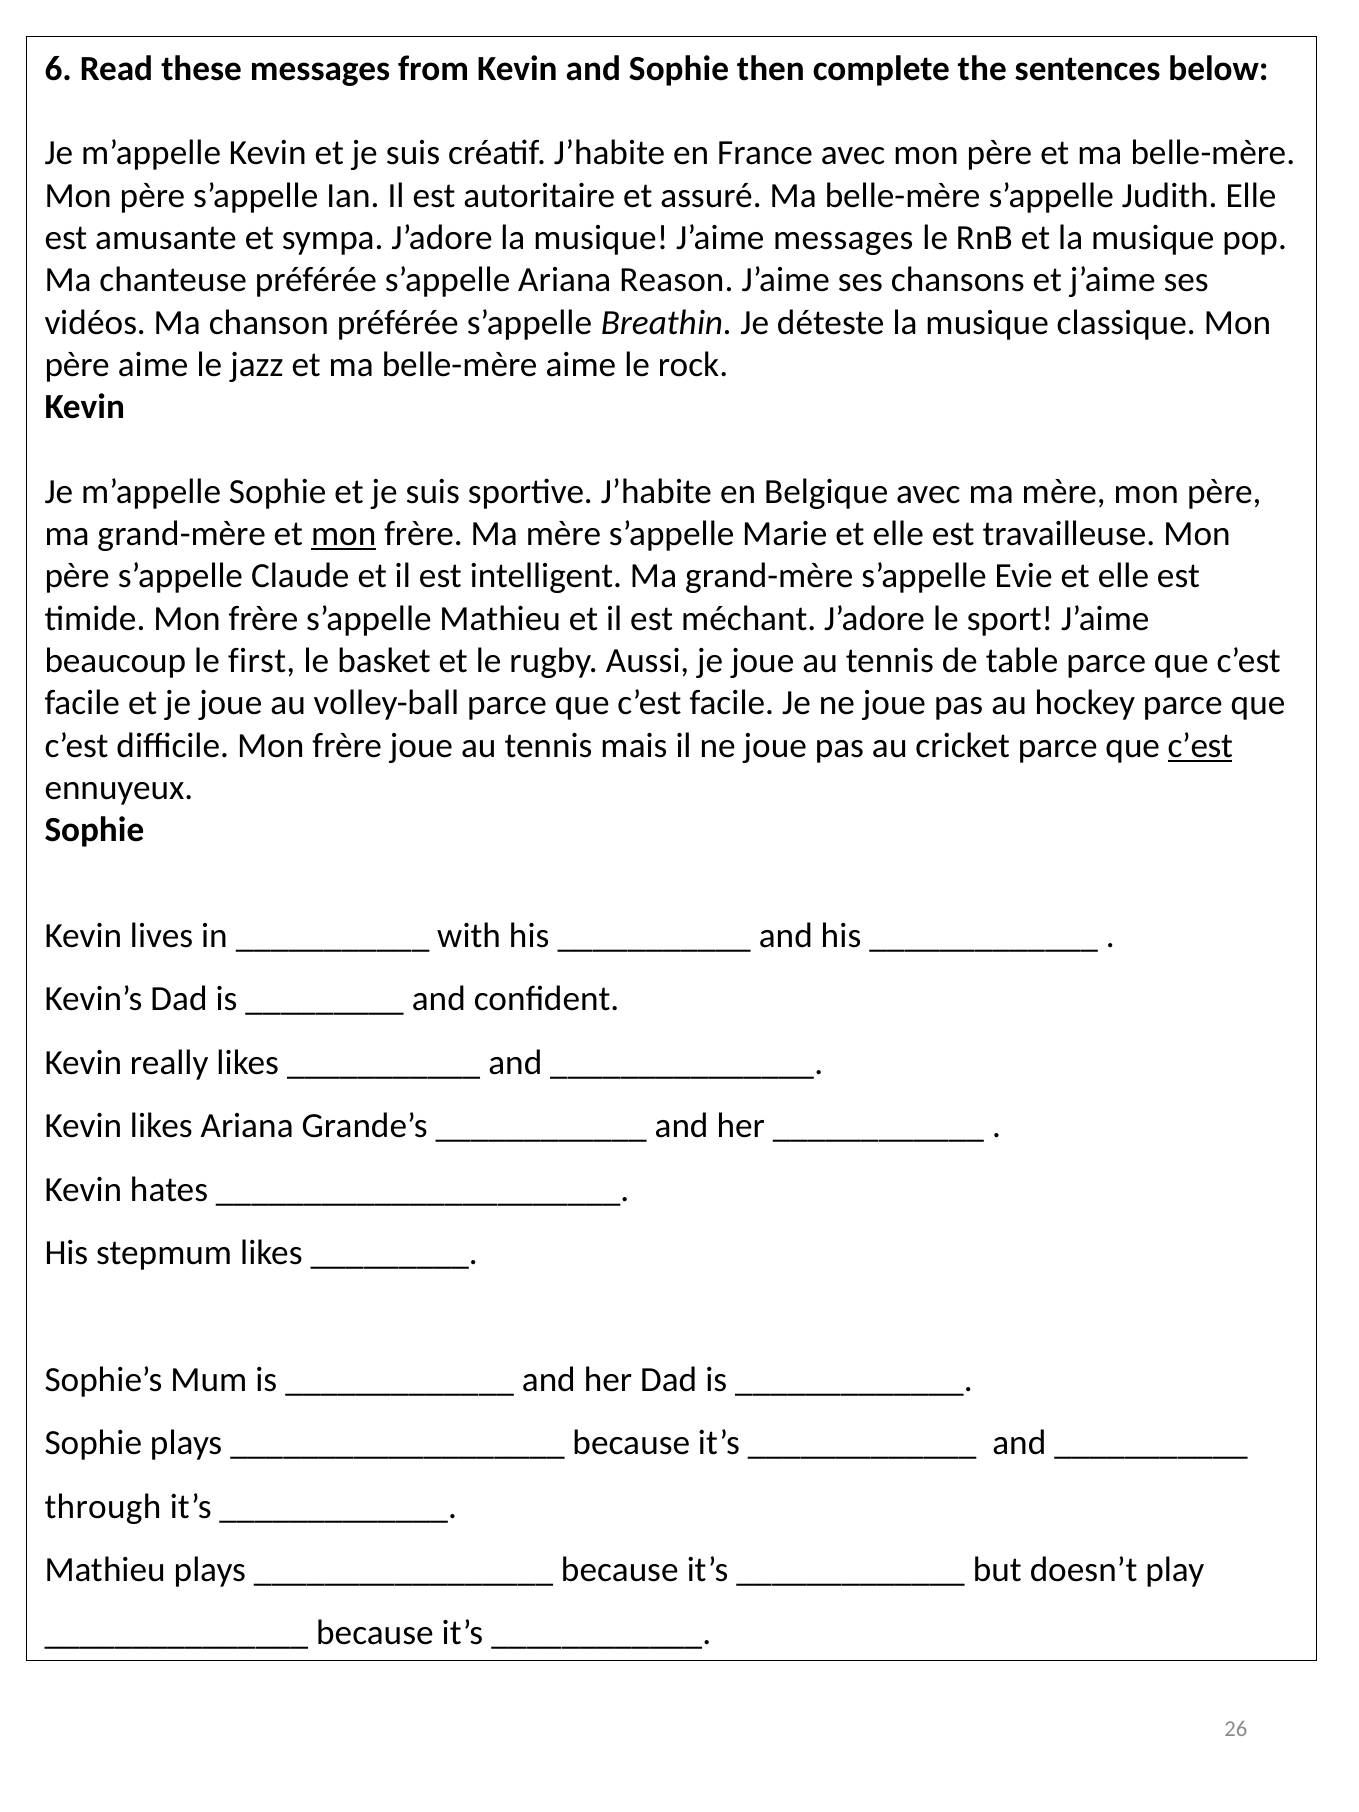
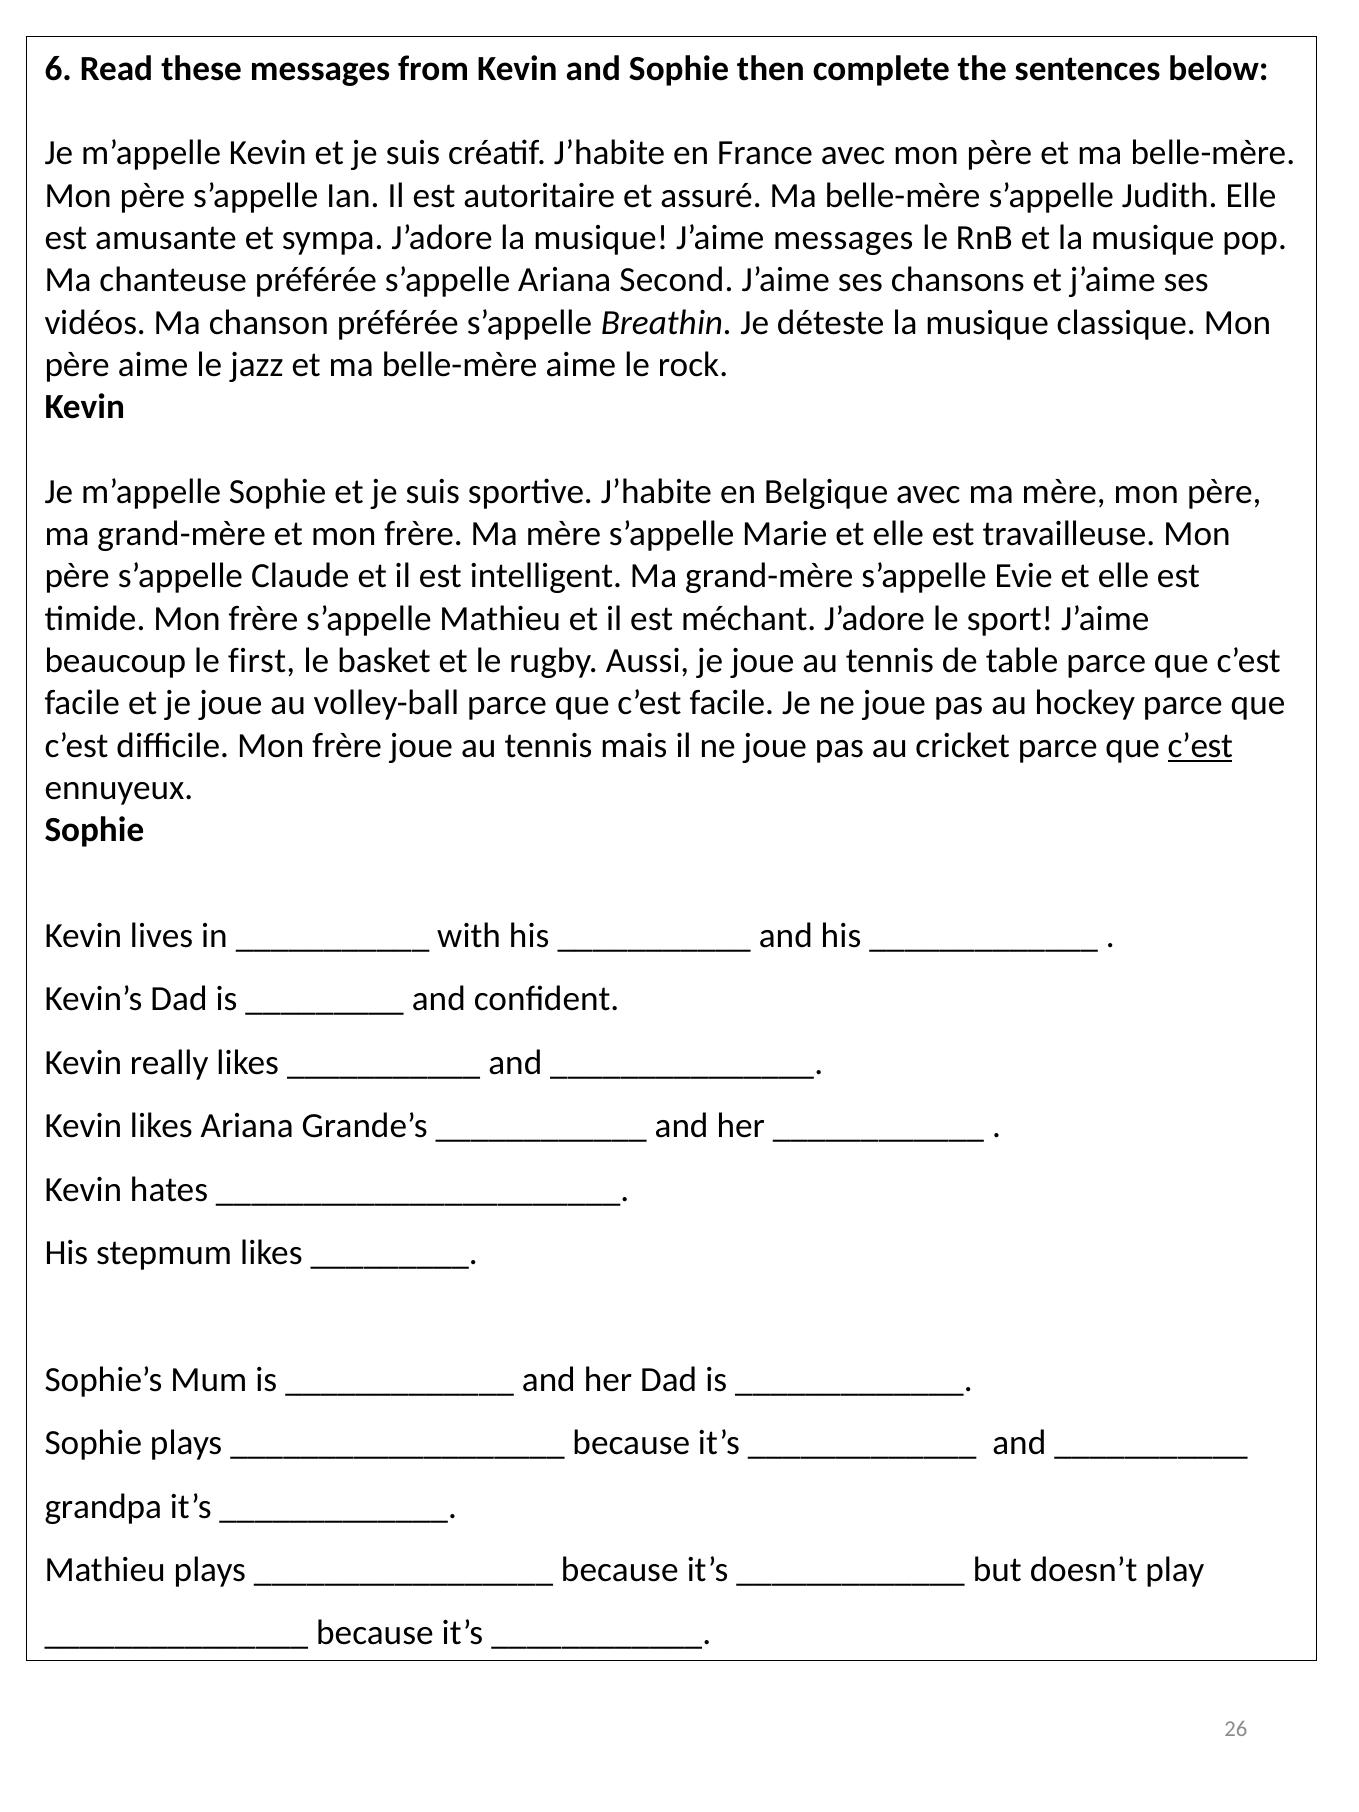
Reason: Reason -> Second
mon at (344, 534) underline: present -> none
through: through -> grandpa
